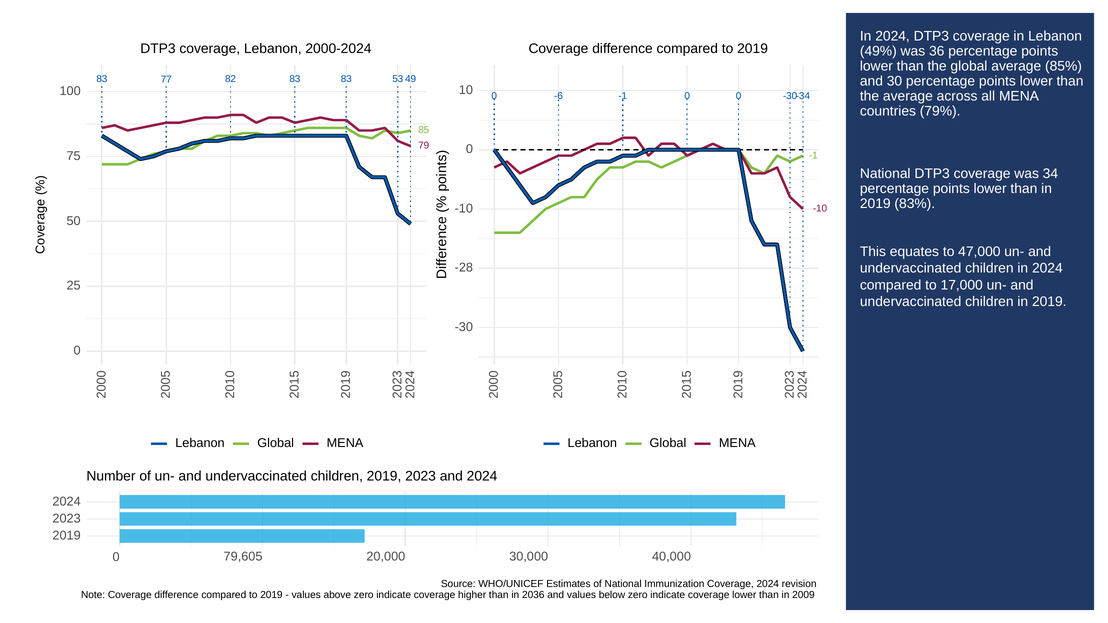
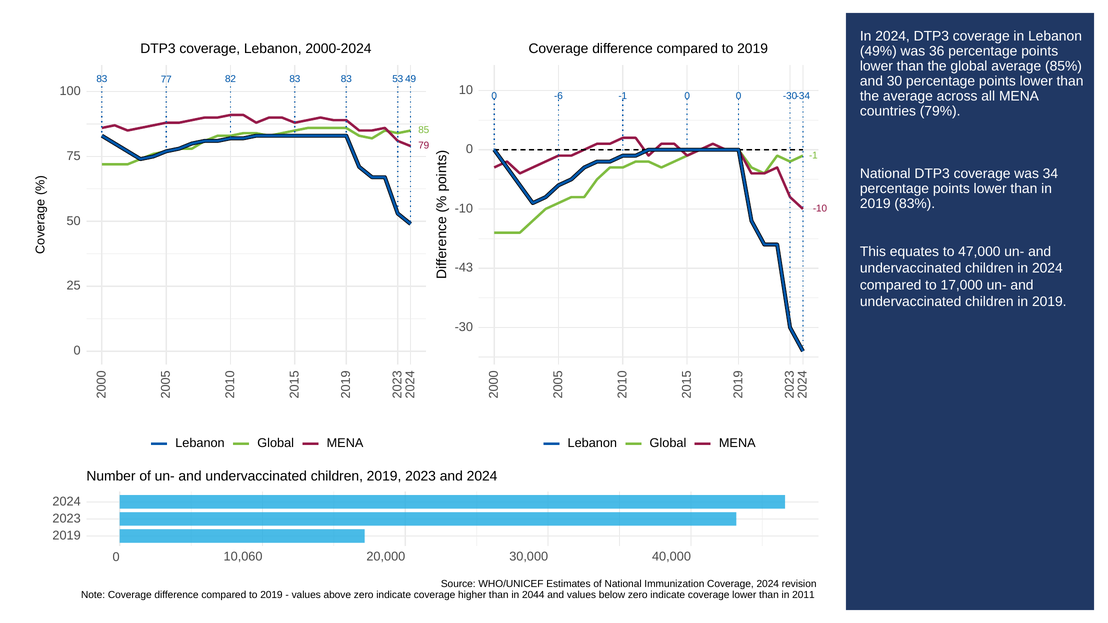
-28: -28 -> -43
79,605: 79,605 -> 10,060
2036: 2036 -> 2044
2009: 2009 -> 2011
